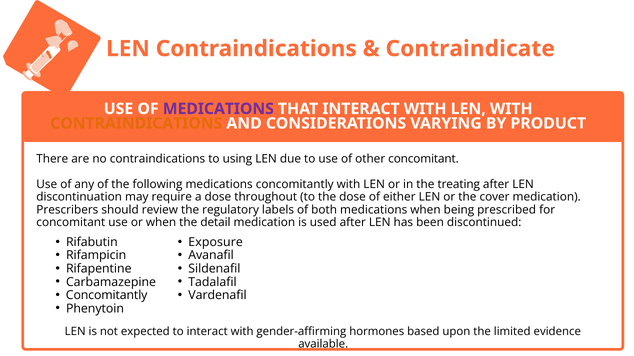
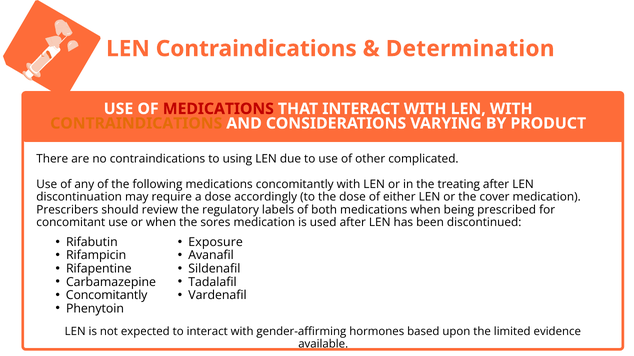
Contraindicate: Contraindicate -> Determination
MEDICATIONS at (218, 109) colour: purple -> red
other concomitant: concomitant -> complicated
throughout: throughout -> accordingly
detail: detail -> sores
